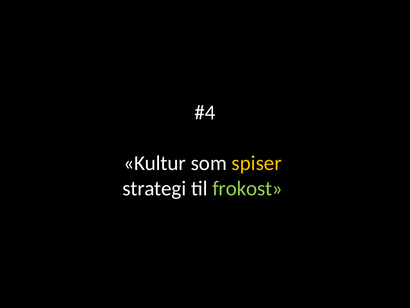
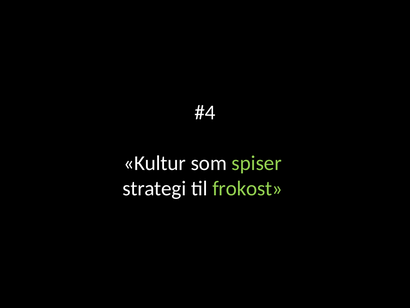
spiser colour: yellow -> light green
